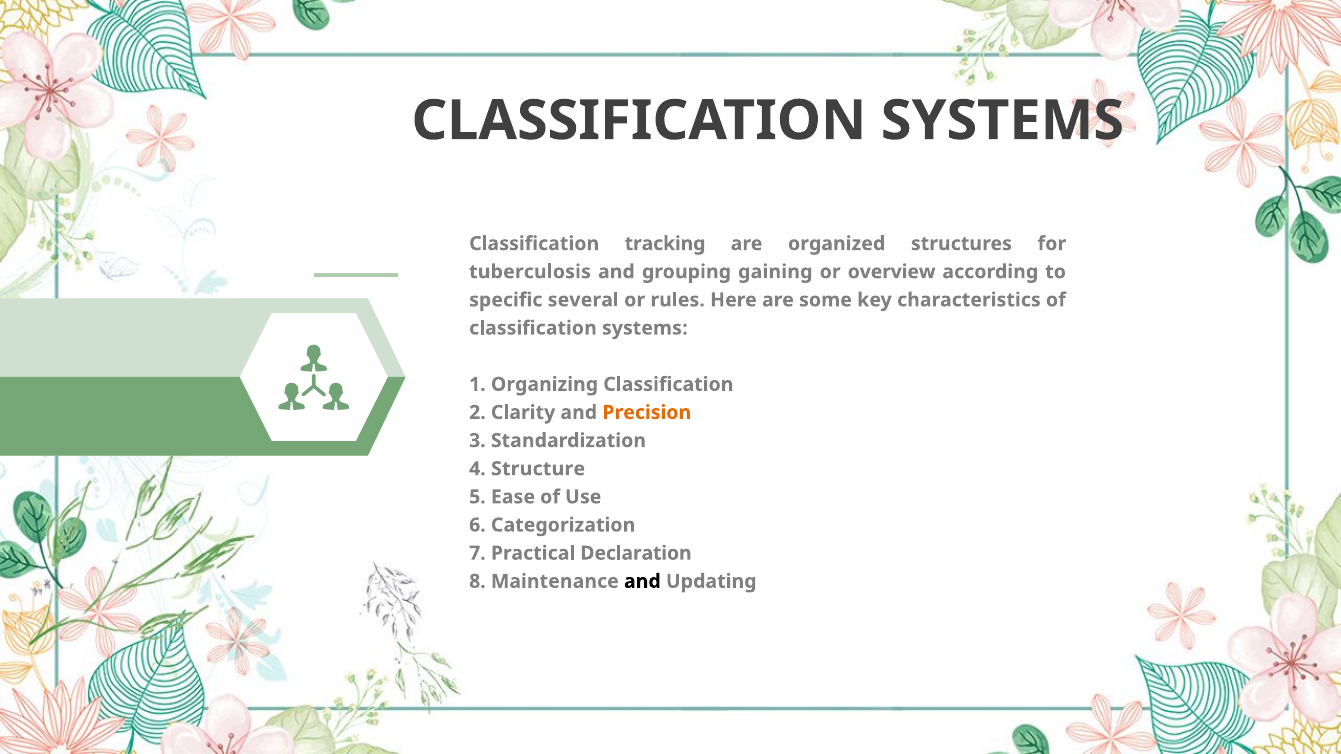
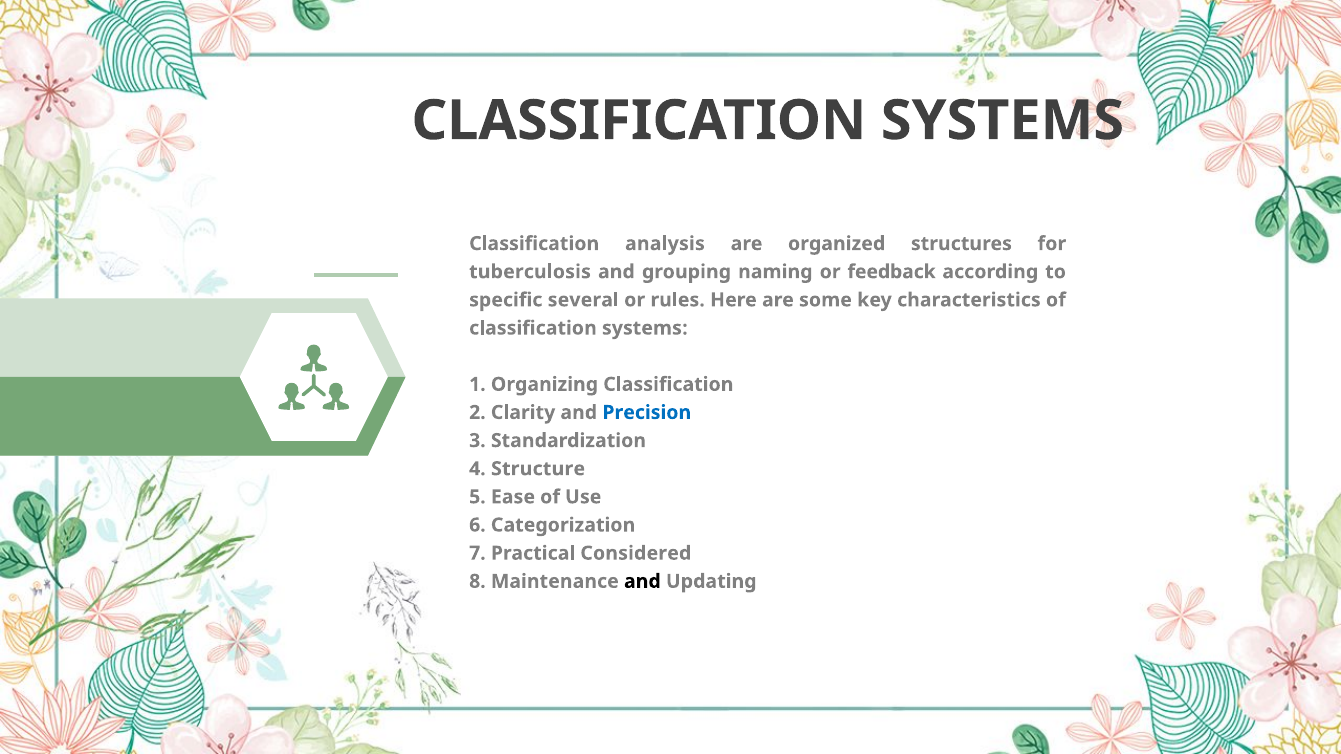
tracking: tracking -> analysis
gaining: gaining -> naming
overview: overview -> feedback
Precision colour: orange -> blue
Declaration: Declaration -> Considered
